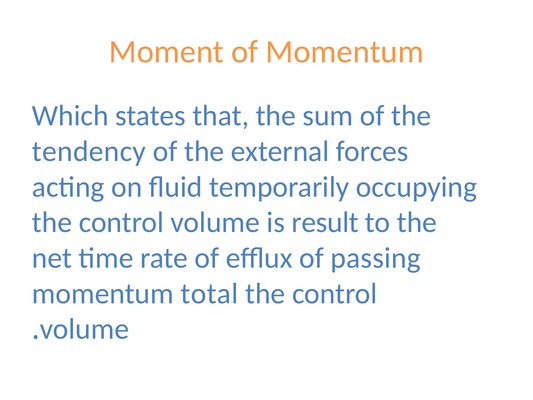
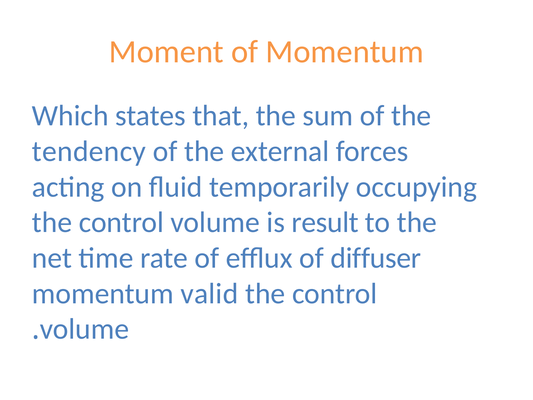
passing: passing -> diffuser
total: total -> valid
